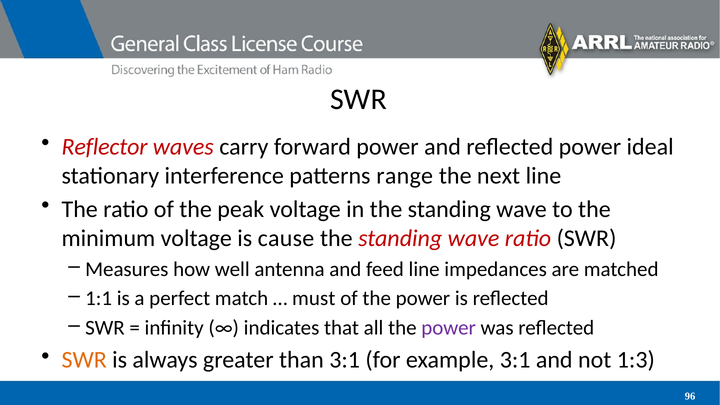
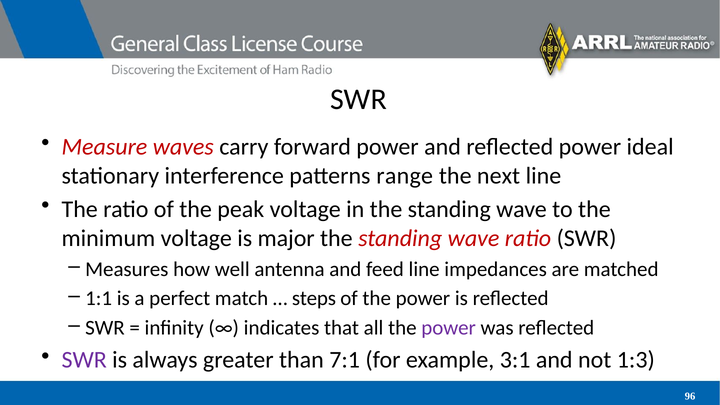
Reflector: Reflector -> Measure
cause: cause -> major
must: must -> steps
SWR at (84, 360) colour: orange -> purple
than 3:1: 3:1 -> 7:1
